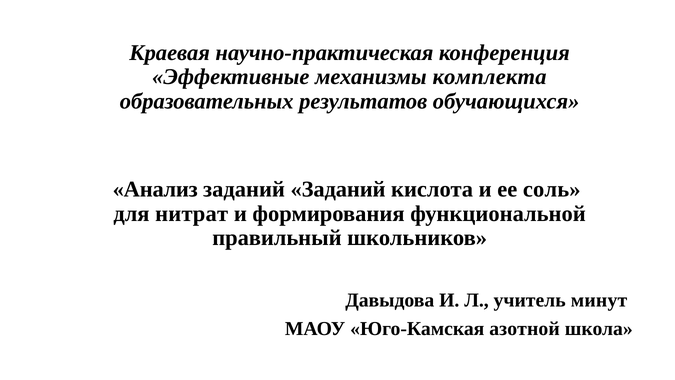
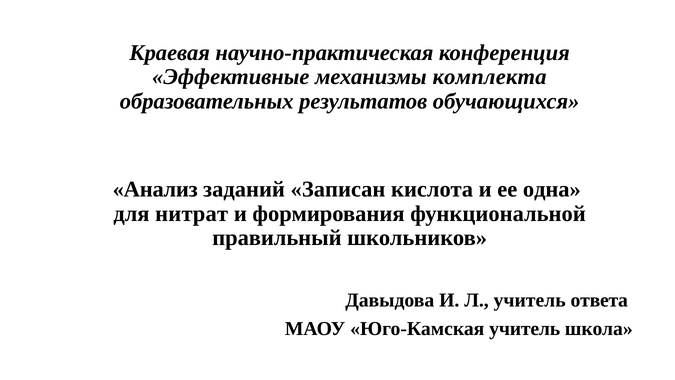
заданий Заданий: Заданий -> Записан
соль: соль -> одна
минут: минут -> ответа
Юго-Камская азотной: азотной -> учитель
